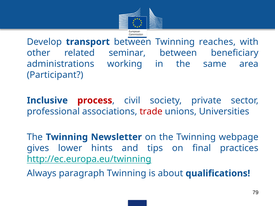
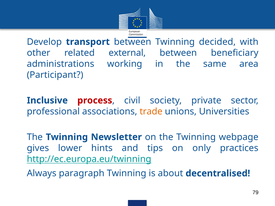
reaches: reaches -> decided
seminar: seminar -> external
trade colour: red -> orange
final: final -> only
qualifications: qualifications -> decentralised
